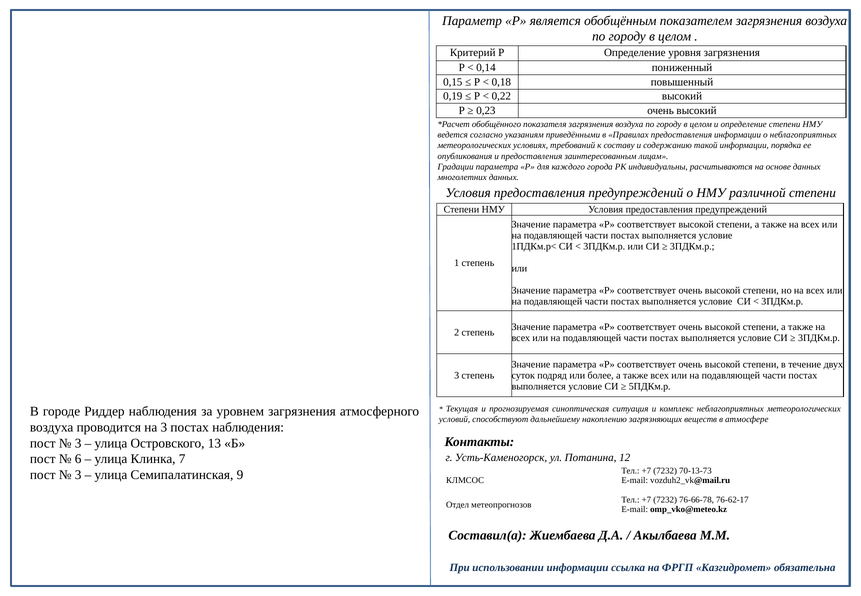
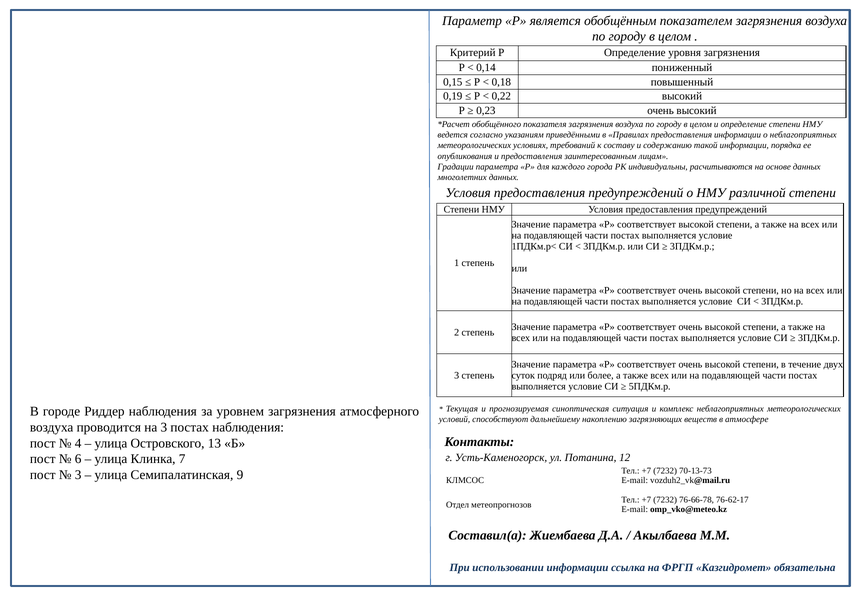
3 at (78, 443): 3 -> 4
